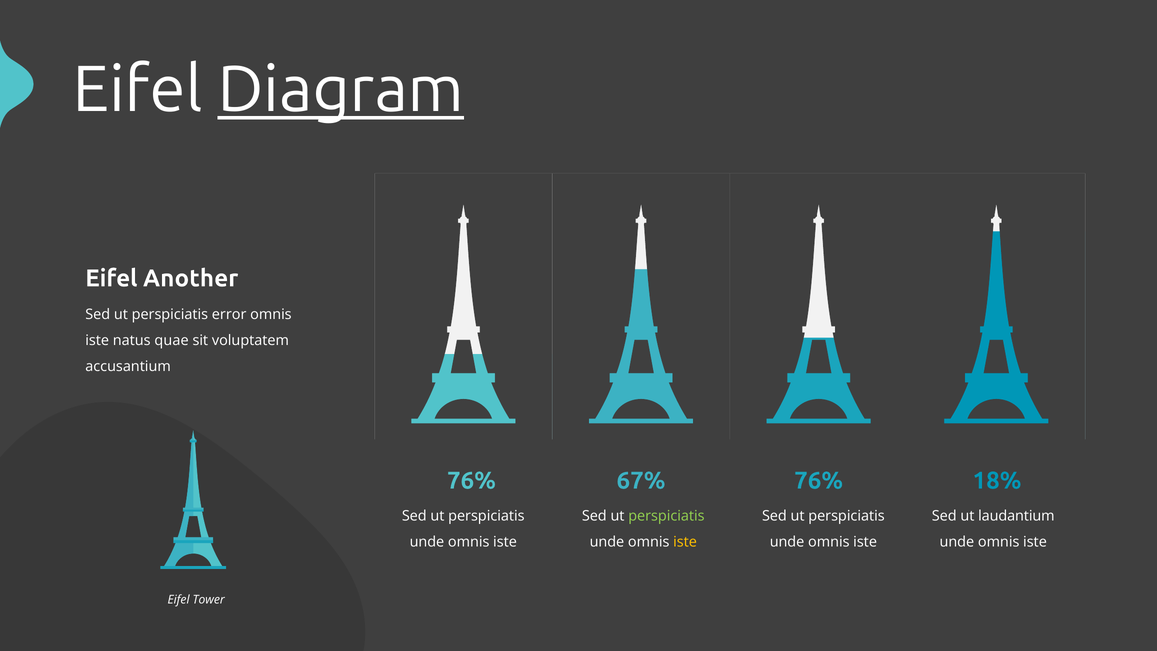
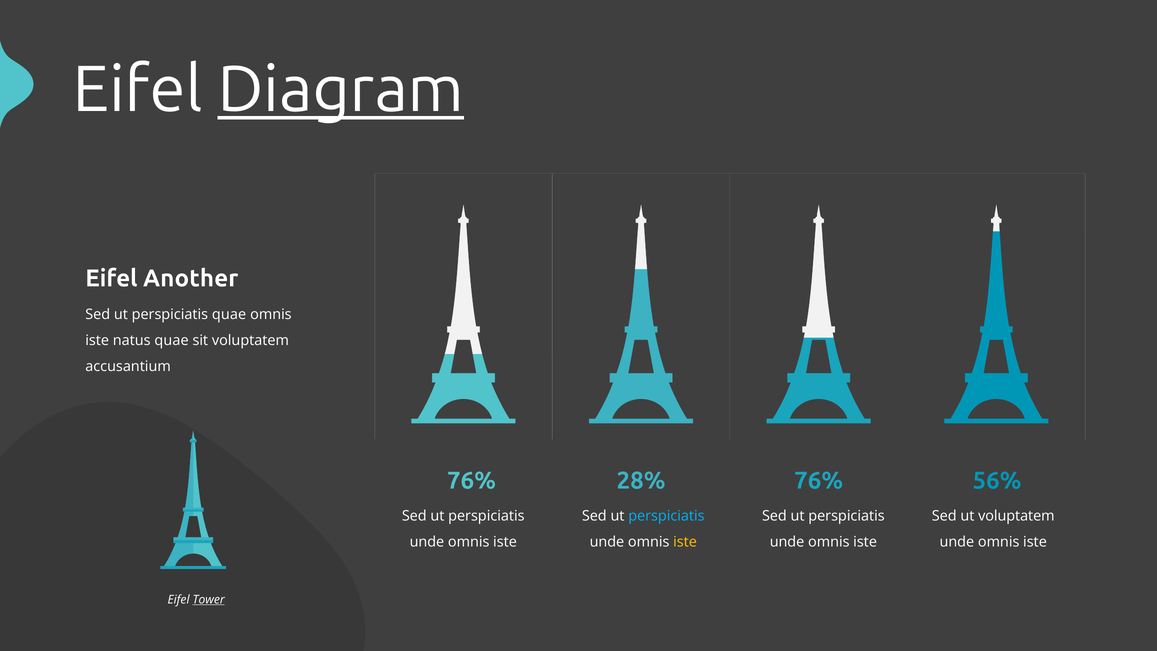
perspiciatis error: error -> quae
67%: 67% -> 28%
18%: 18% -> 56%
perspiciatis at (666, 516) colour: light green -> light blue
ut laudantium: laudantium -> voluptatem
Tower underline: none -> present
